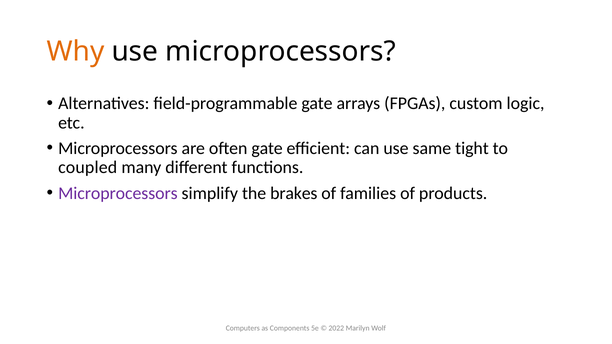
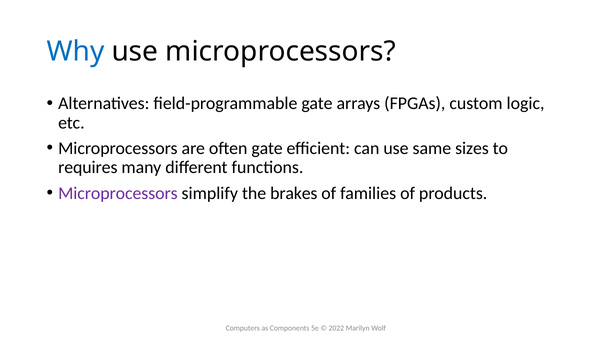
Why colour: orange -> blue
tight: tight -> sizes
coupled: coupled -> requires
